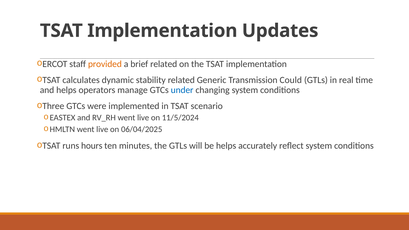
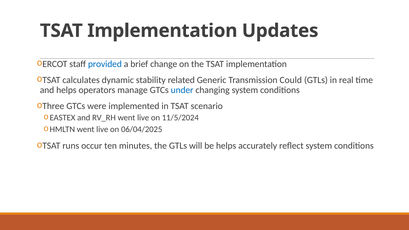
provided colour: orange -> blue
brief related: related -> change
hours: hours -> occur
